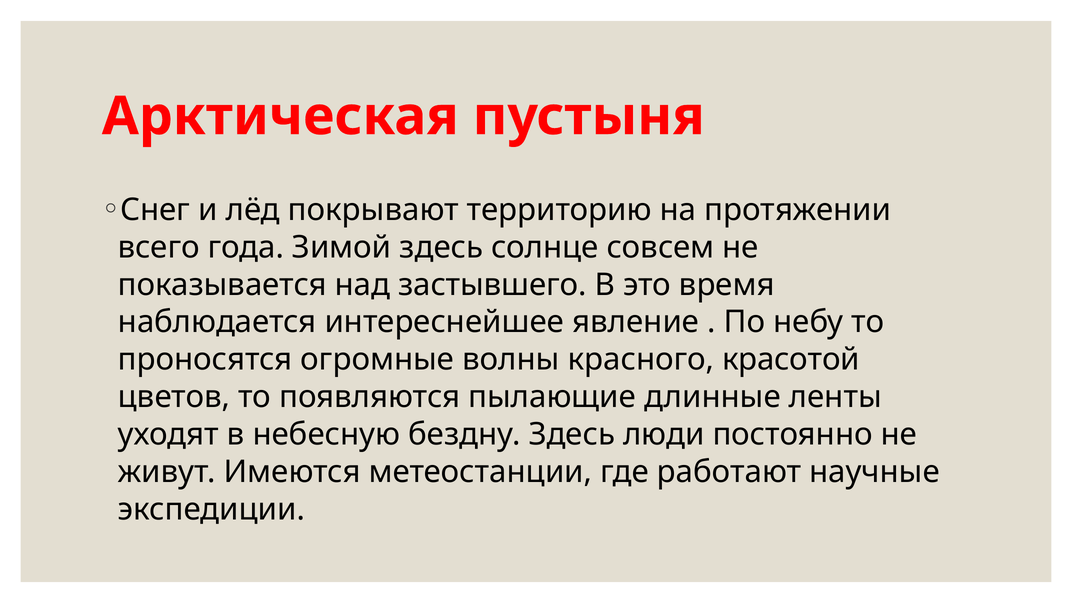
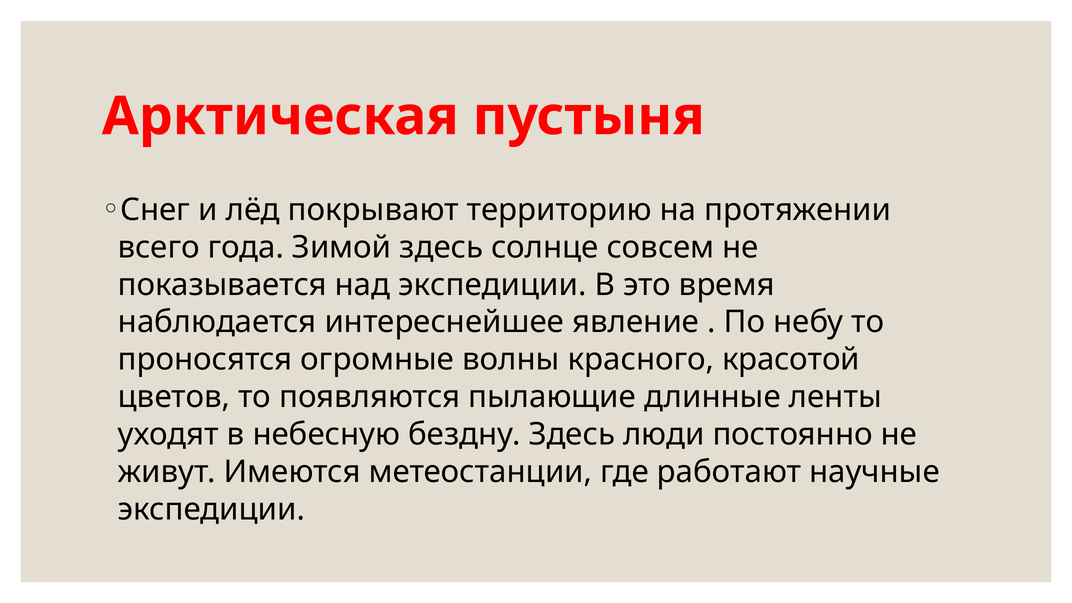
над застывшего: застывшего -> экспедиции
